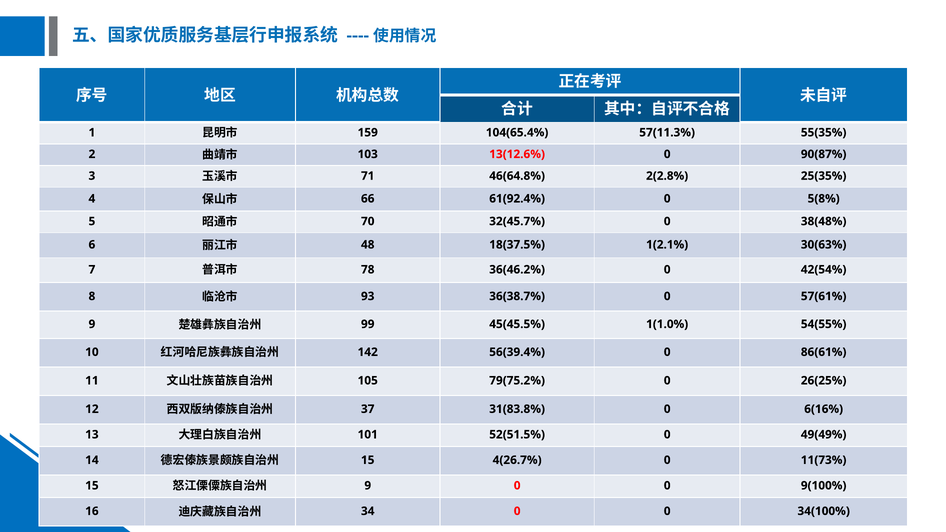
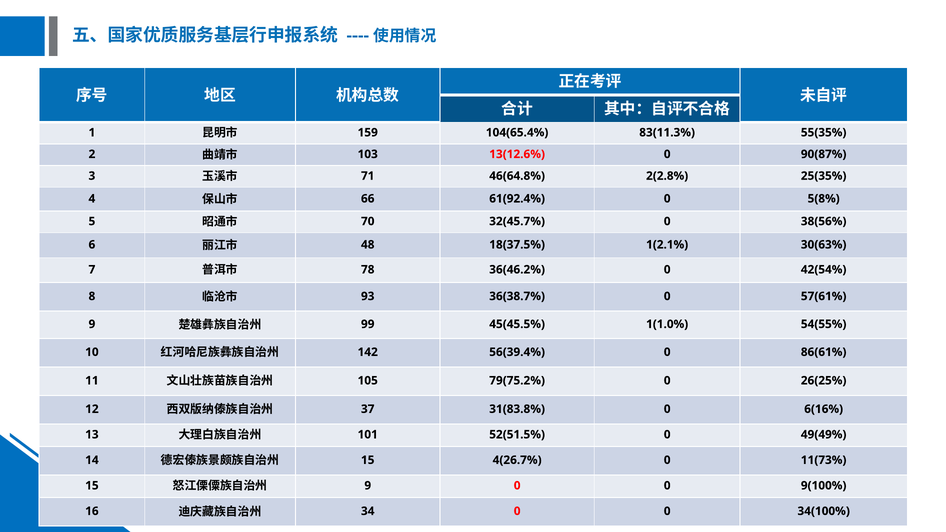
57(11.3%: 57(11.3% -> 83(11.3%
38(48%: 38(48% -> 38(56%
